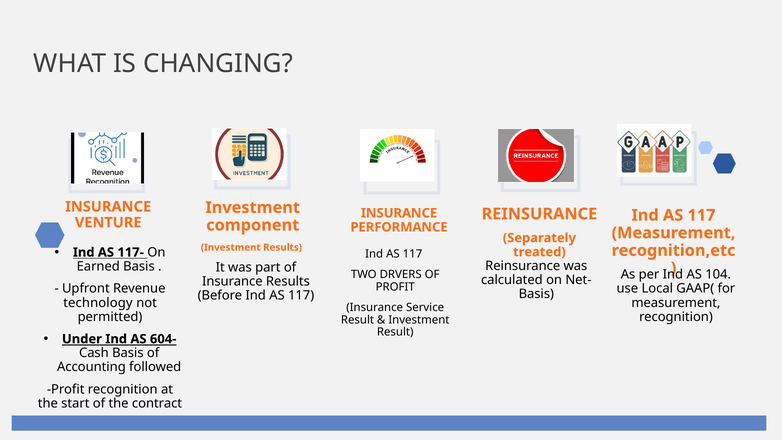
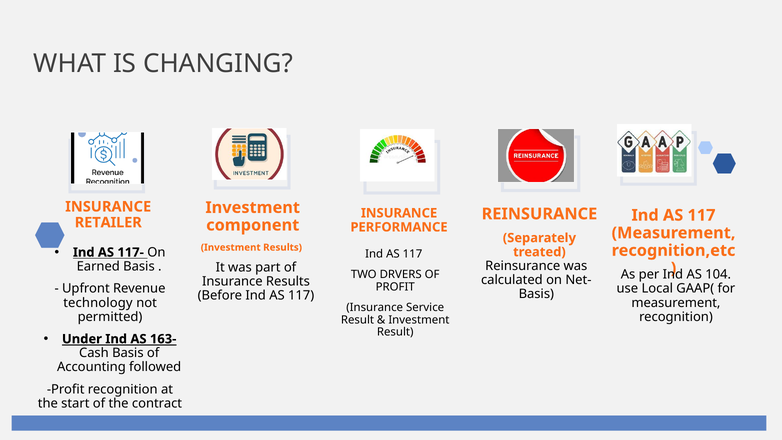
VENTURE: VENTURE -> RETAILER
604-: 604- -> 163-
